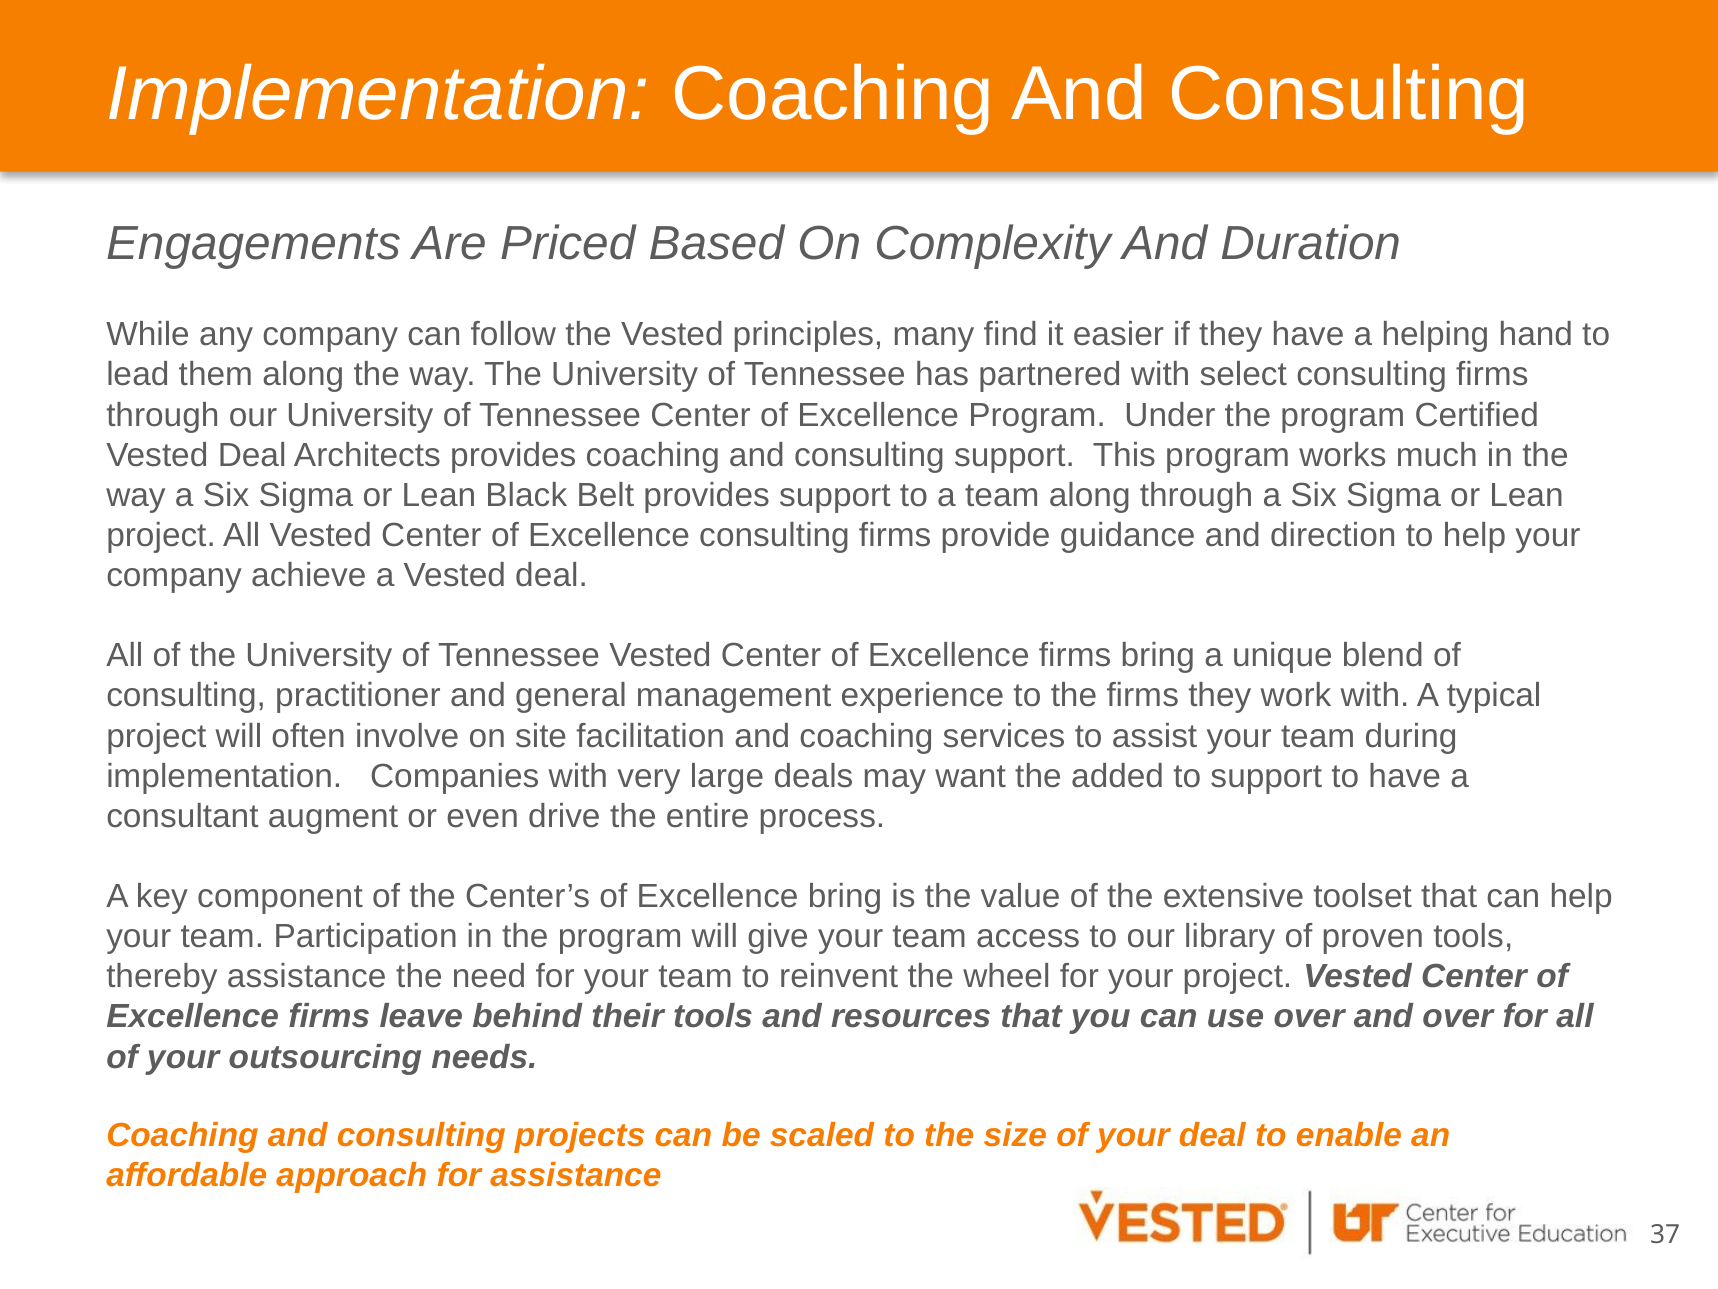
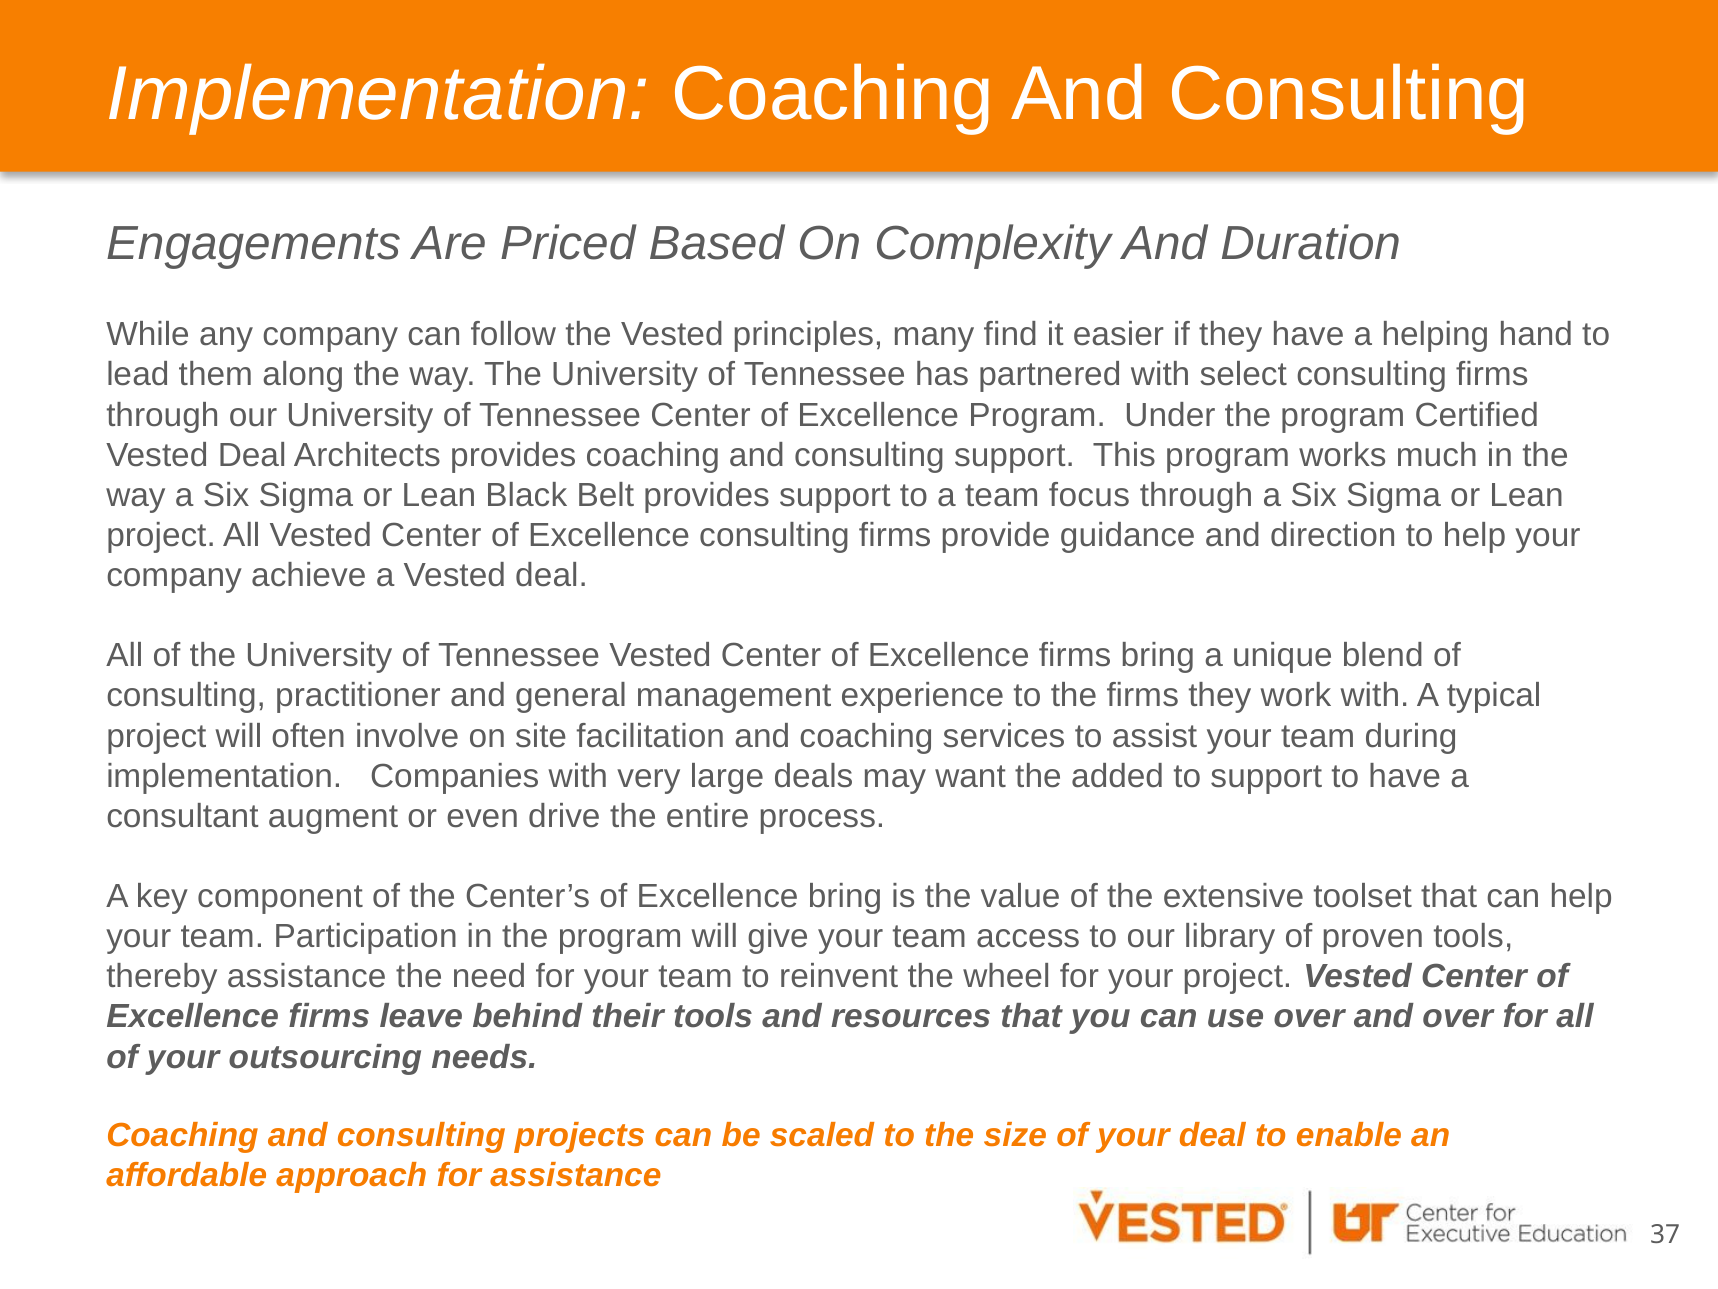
team along: along -> focus
